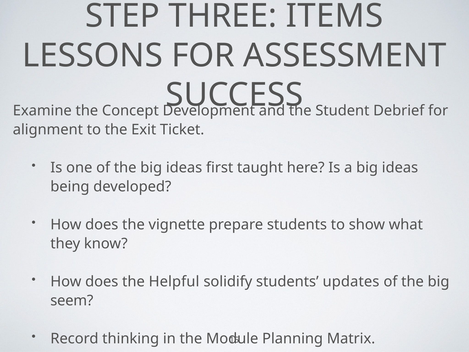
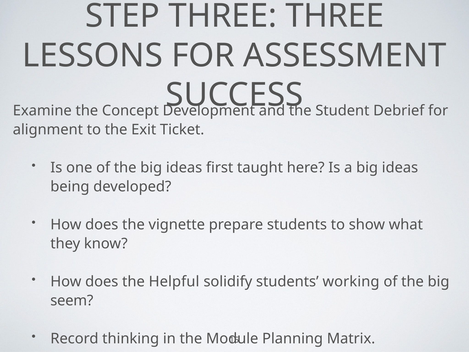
THREE ITEMS: ITEMS -> THREE
updates: updates -> working
